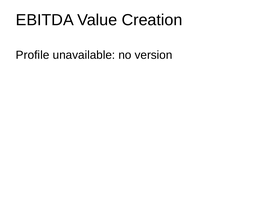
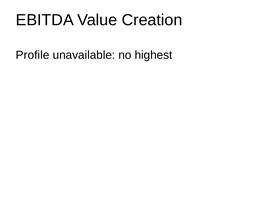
version: version -> highest
